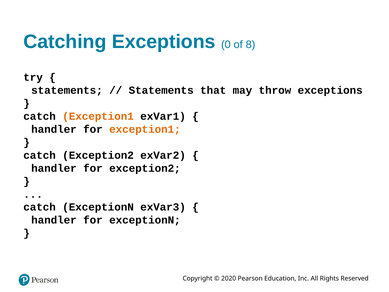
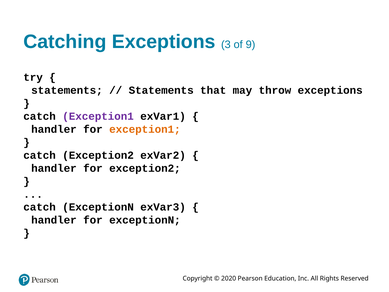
0: 0 -> 3
8: 8 -> 9
Exception1 at (98, 116) colour: orange -> purple
